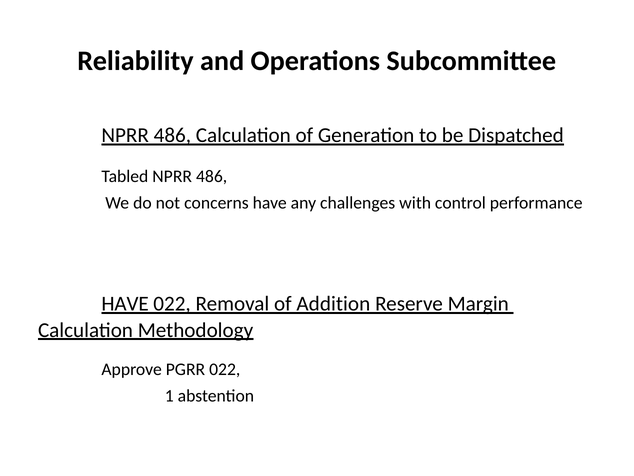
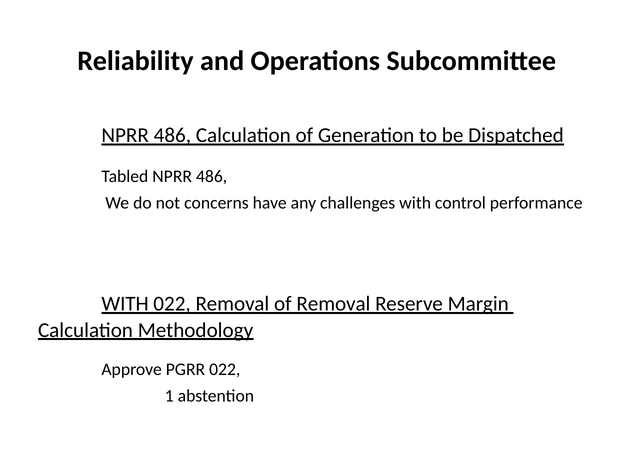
HAVE at (125, 304): HAVE -> WITH
of Addition: Addition -> Removal
